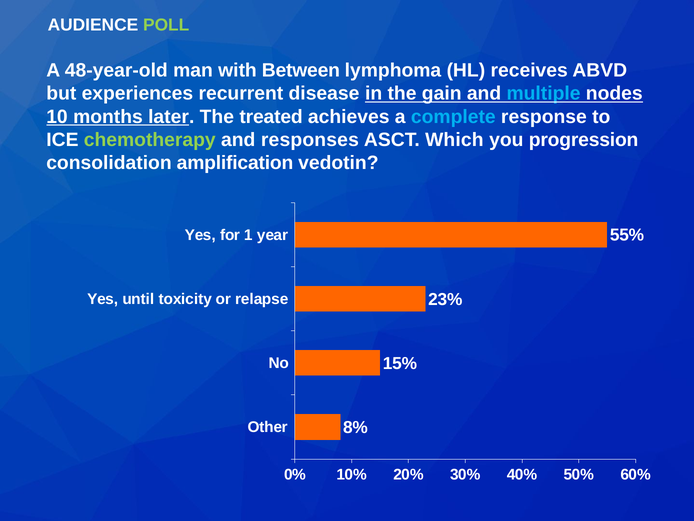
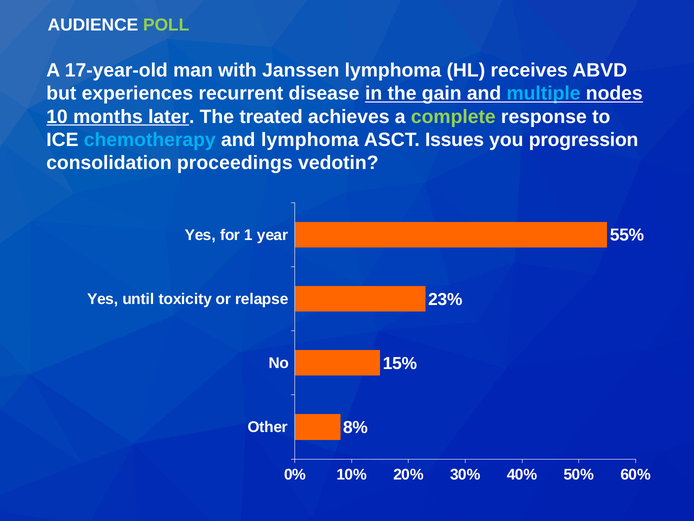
48-year-old: 48-year-old -> 17-year-old
Between: Between -> Janssen
complete colour: light blue -> light green
chemotherapy colour: light green -> light blue
and responses: responses -> lymphoma
Which: Which -> Issues
amplification: amplification -> proceedings
